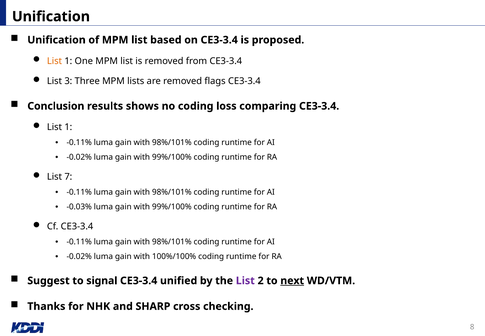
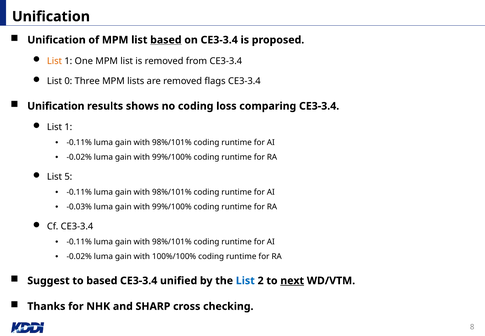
based at (166, 40) underline: none -> present
3: 3 -> 0
Conclusion at (56, 106): Conclusion -> Unification
7: 7 -> 5
to signal: signal -> based
List at (245, 281) colour: purple -> blue
